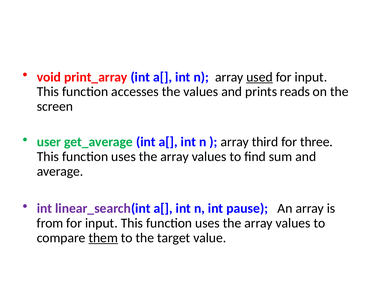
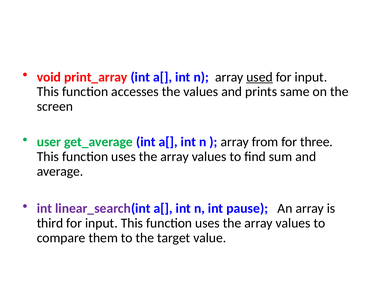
reads: reads -> same
third: third -> from
from: from -> third
them underline: present -> none
